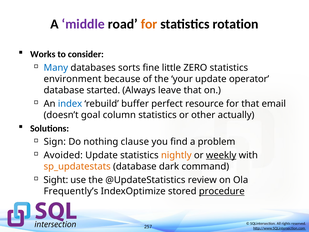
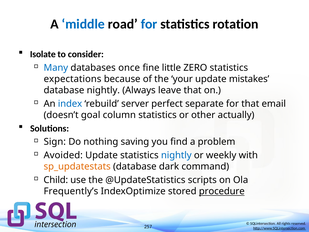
middle colour: purple -> blue
for at (149, 24) colour: orange -> blue
Works: Works -> Isolate
sorts: sorts -> once
environment: environment -> expectations
operator: operator -> mistakes
database started: started -> nightly
buffer: buffer -> server
resource: resource -> separate
clause: clause -> saving
nightly at (176, 155) colour: orange -> blue
weekly underline: present -> none
Sight: Sight -> Child
review: review -> scripts
